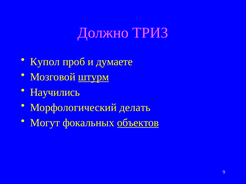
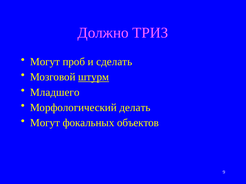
Купол at (45, 62): Купол -> Могут
думаете: думаете -> сделать
Научились: Научились -> Младшего
объектов underline: present -> none
